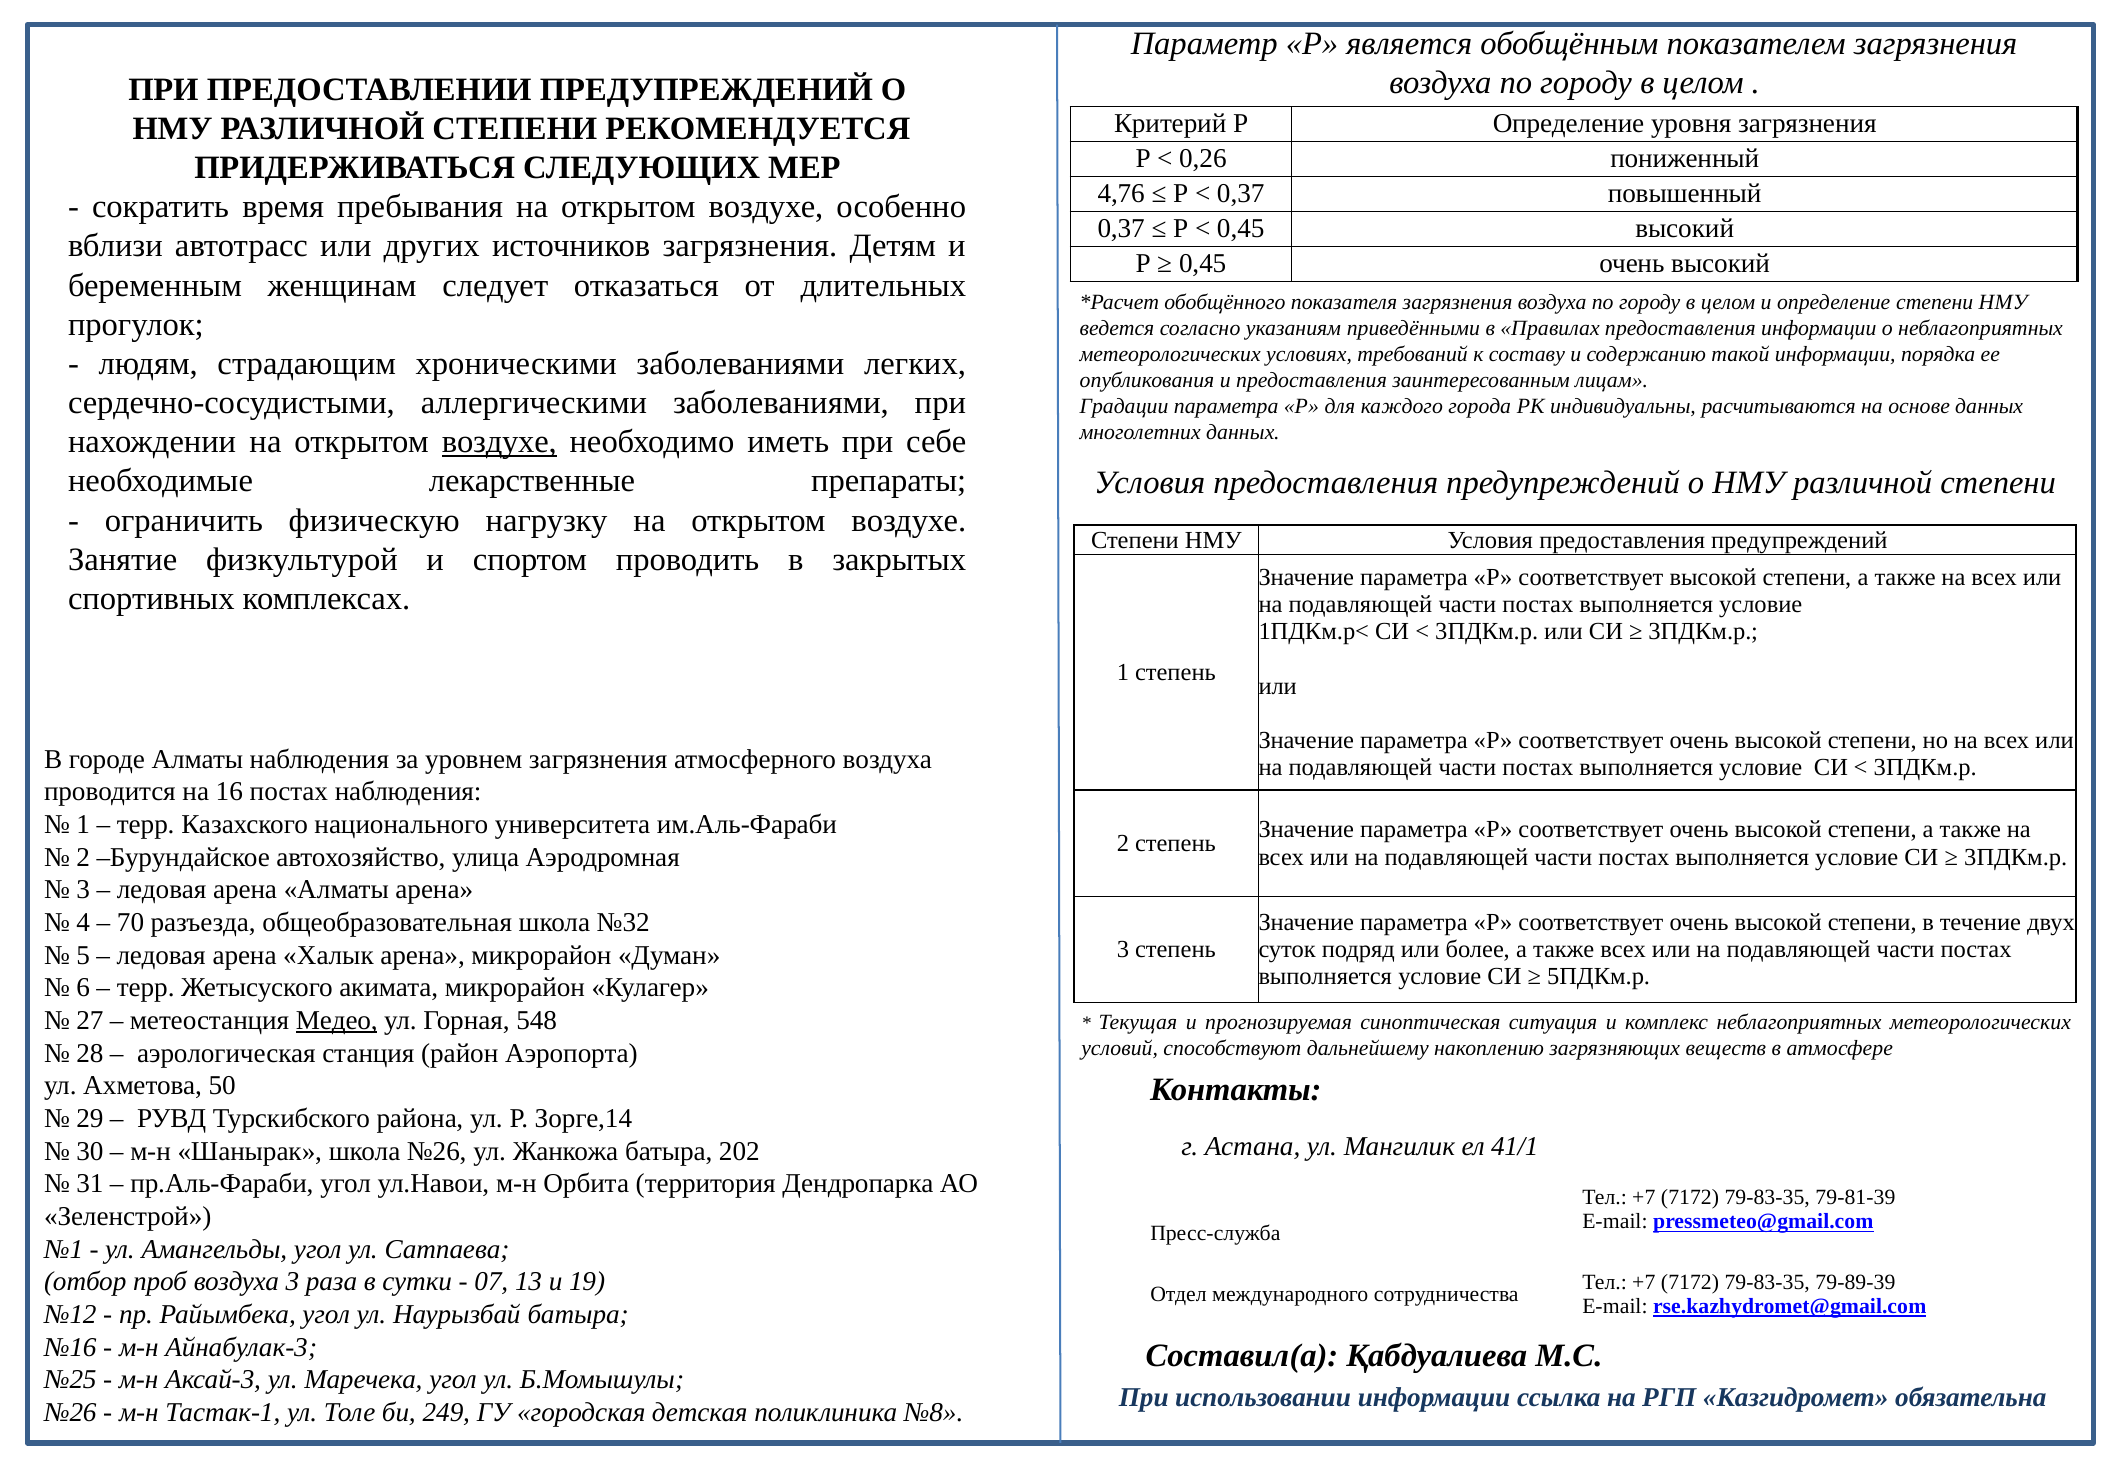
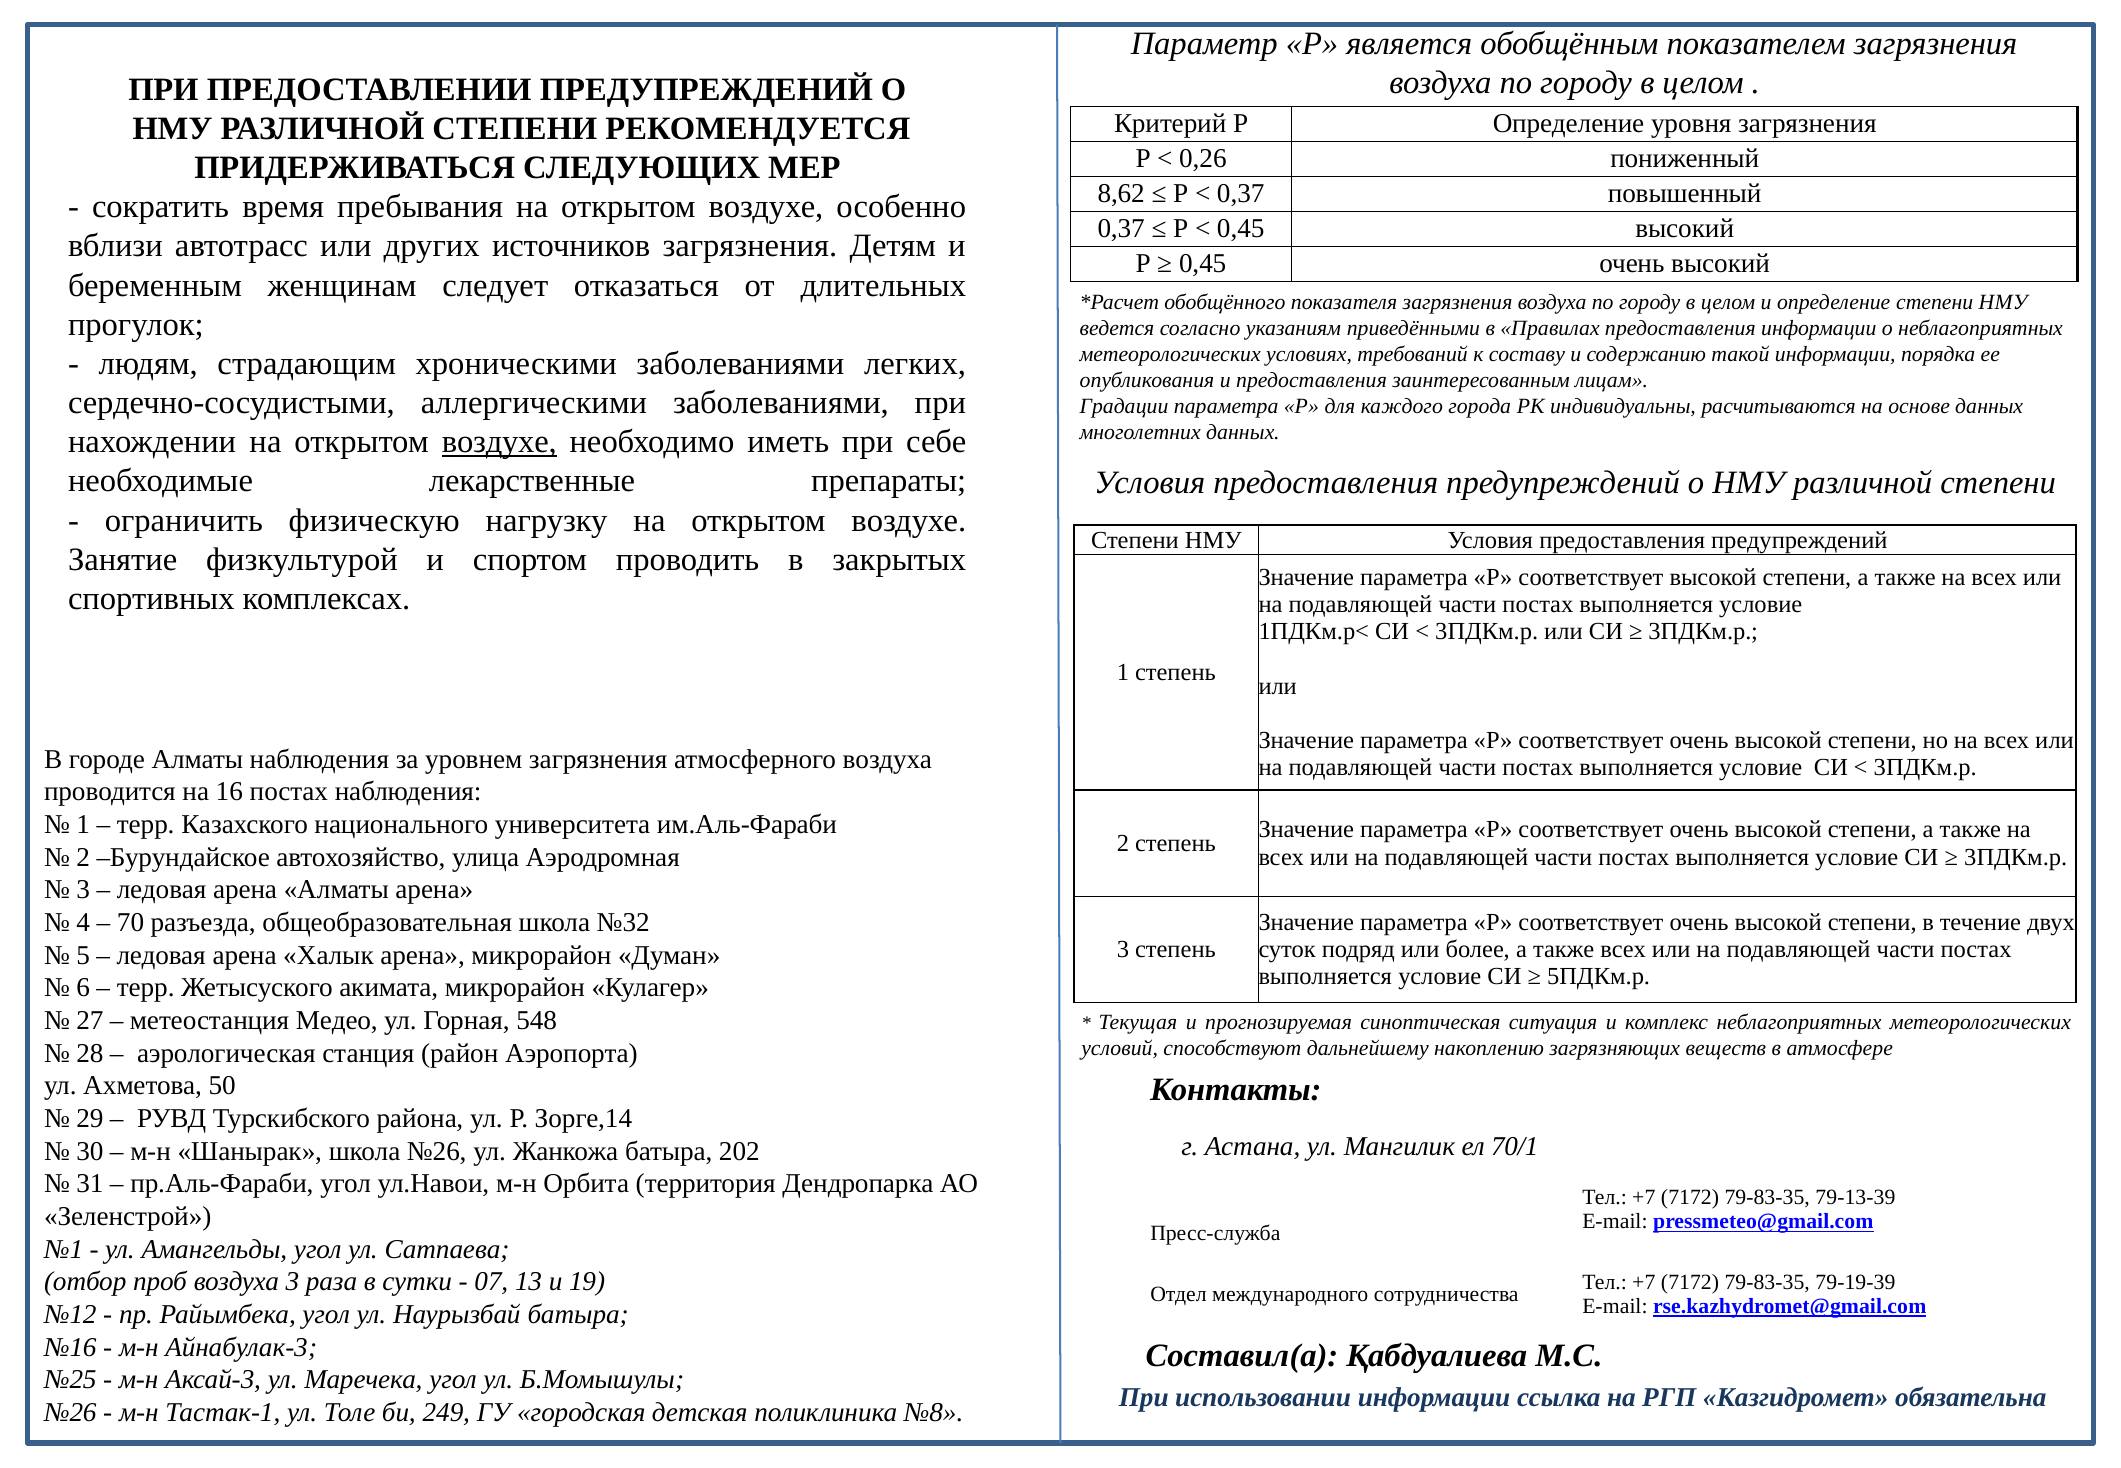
4,76: 4,76 -> 8,62
Медео underline: present -> none
41/1: 41/1 -> 70/1
79-81-39: 79-81-39 -> 79-13-39
79-89-39: 79-89-39 -> 79-19-39
